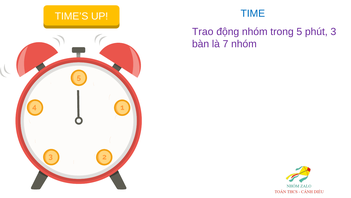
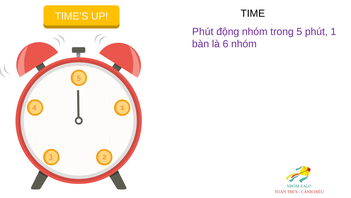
TIME colour: blue -> black
Trao at (203, 32): Trao -> Phút
phút 3: 3 -> 1
7: 7 -> 6
